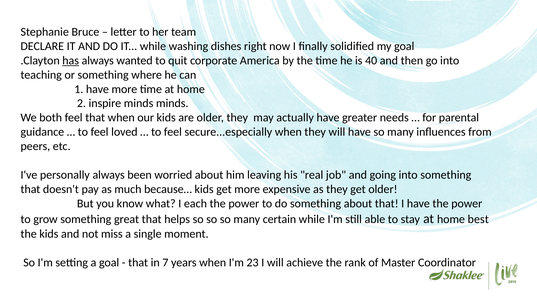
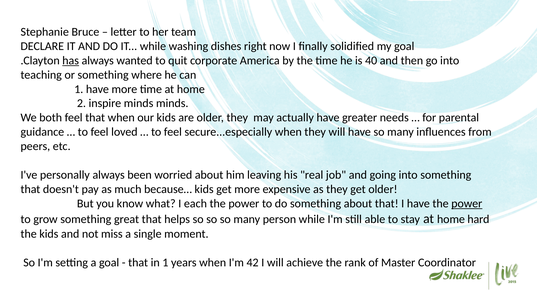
power at (467, 204) underline: none -> present
certain: certain -> person
best: best -> hard
in 7: 7 -> 1
23: 23 -> 42
